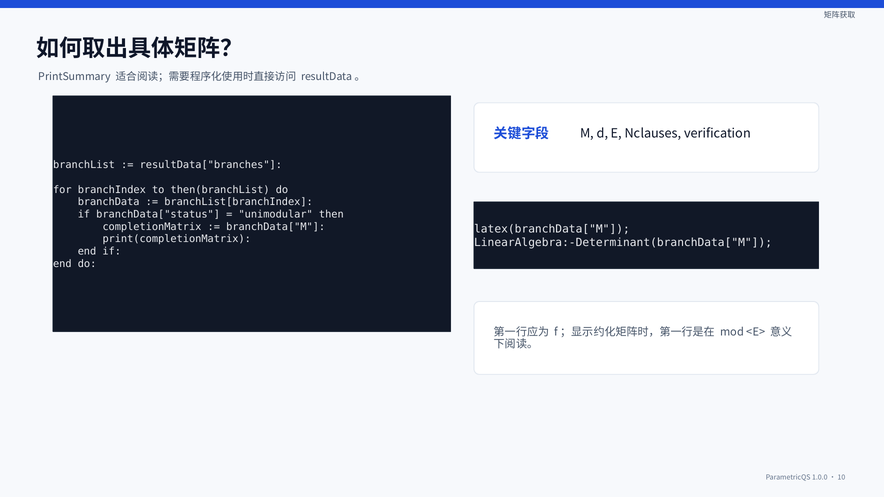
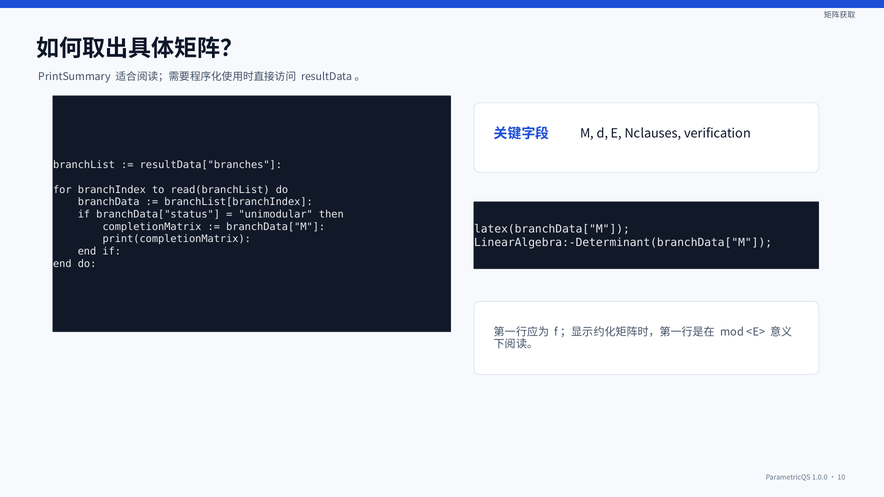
then(branchList: then(branchList -> read(branchList
